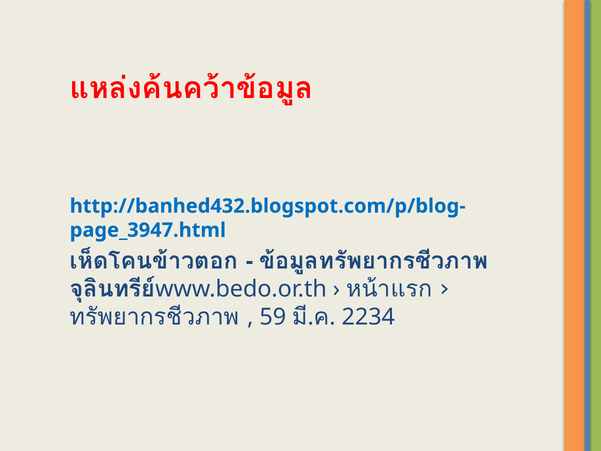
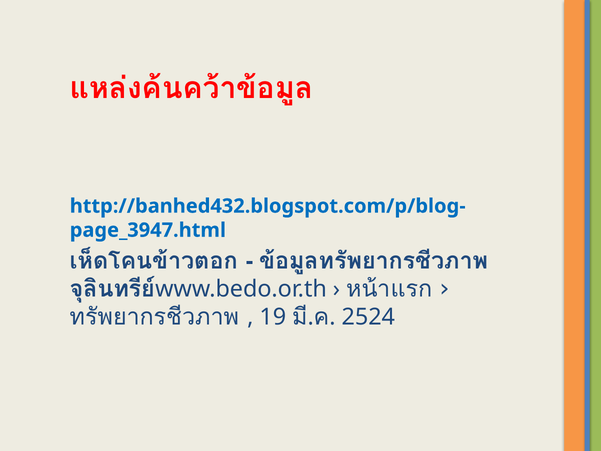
59: 59 -> 19
2234: 2234 -> 2524
